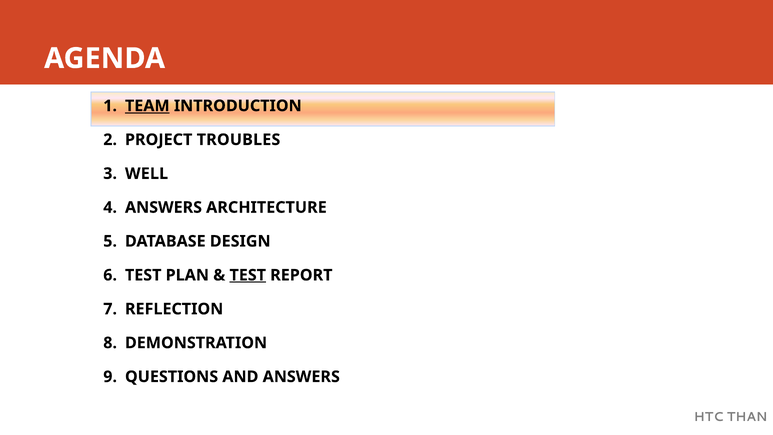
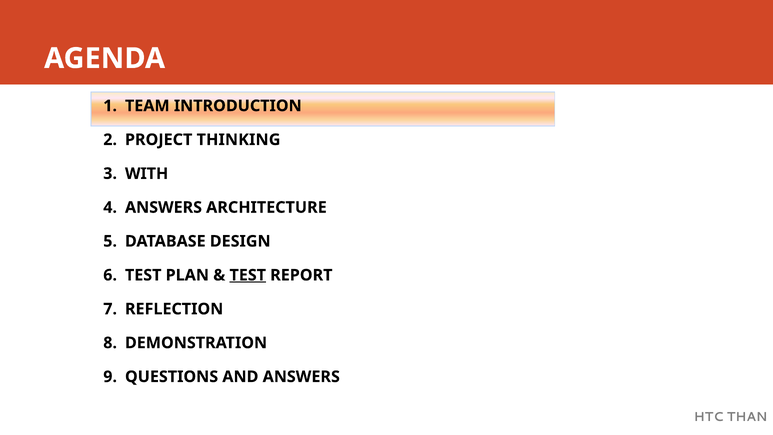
TEAM underline: present -> none
TROUBLES: TROUBLES -> THINKING
WELL: WELL -> WITH
